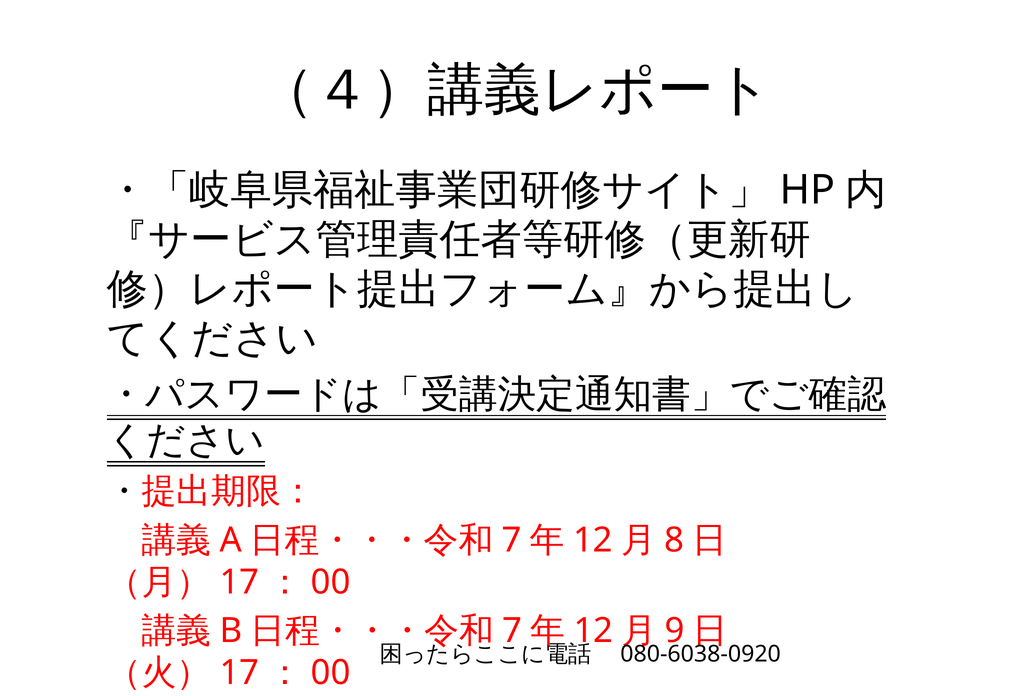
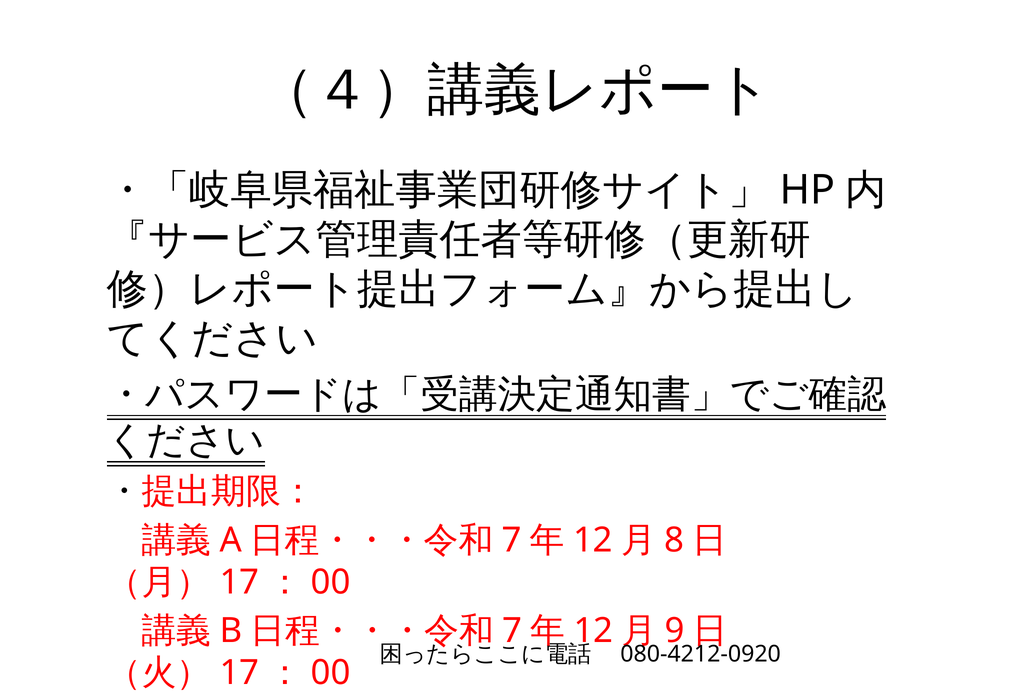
080-6038-0920: 080-6038-0920 -> 080-4212-0920
